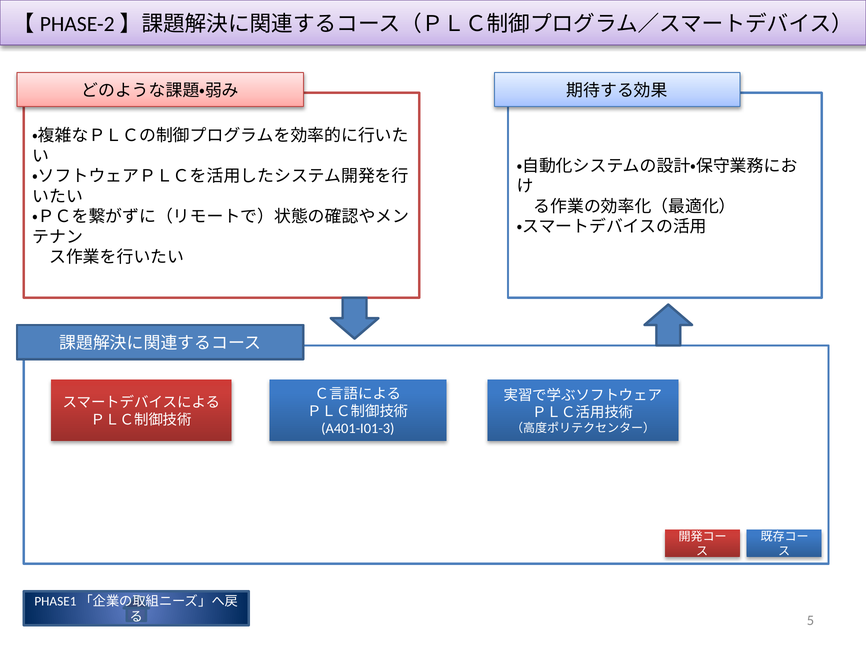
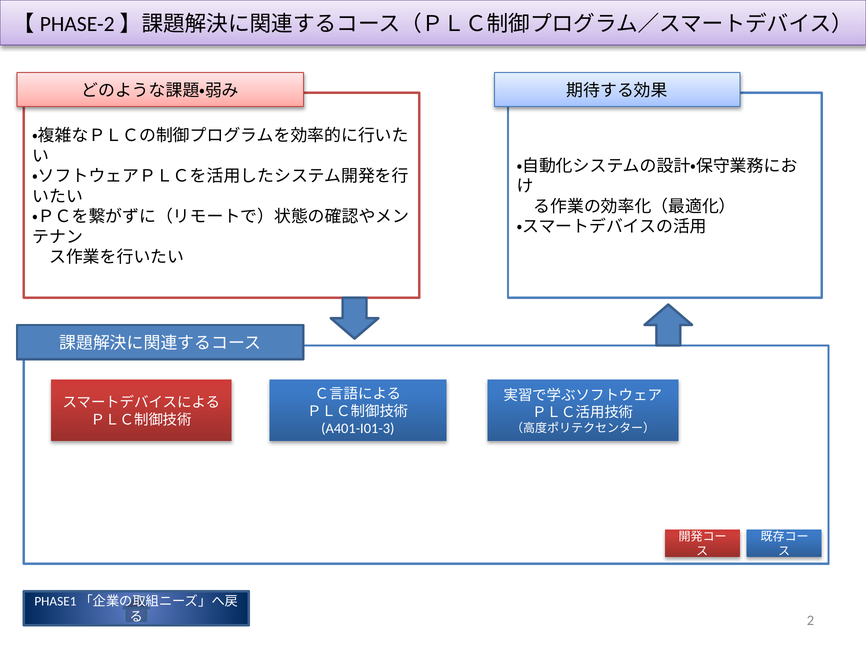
5: 5 -> 2
